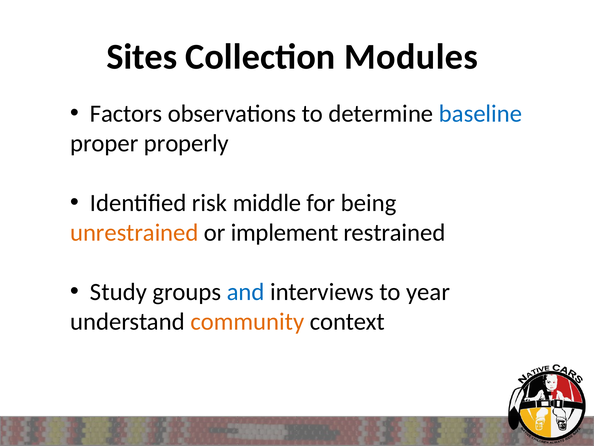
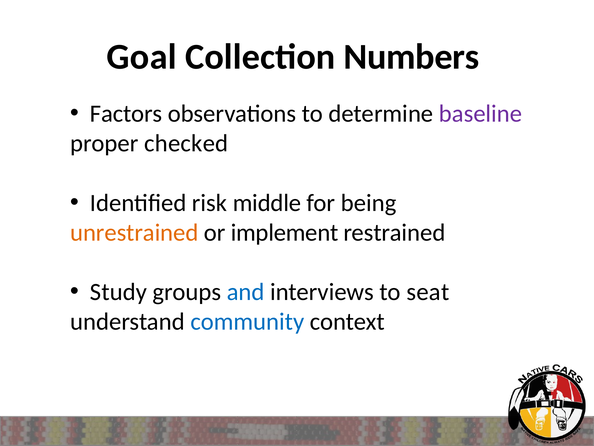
Sites: Sites -> Goal
Modules: Modules -> Numbers
baseline colour: blue -> purple
properly: properly -> checked
year: year -> seat
community colour: orange -> blue
